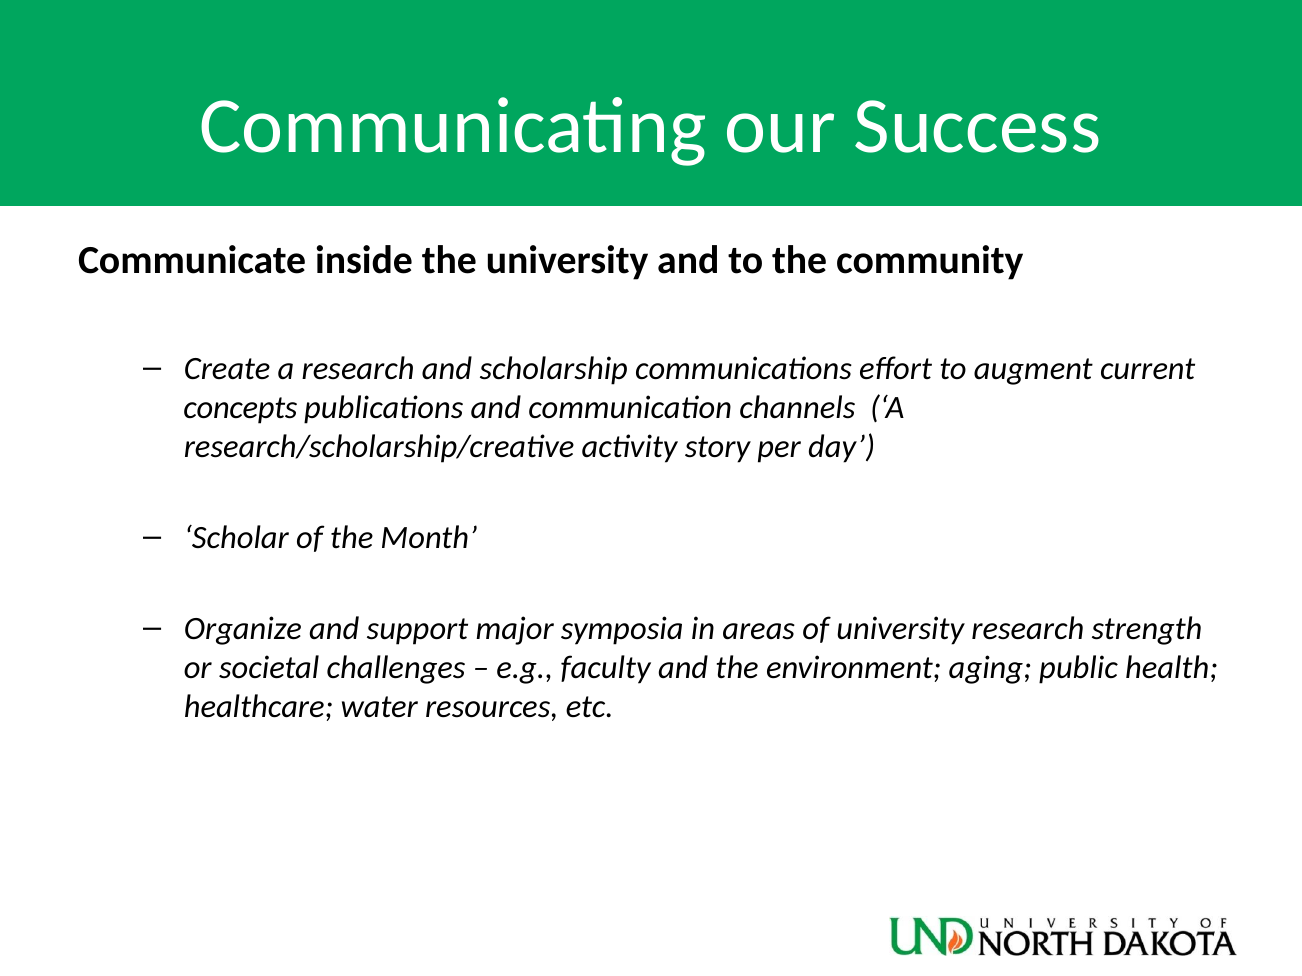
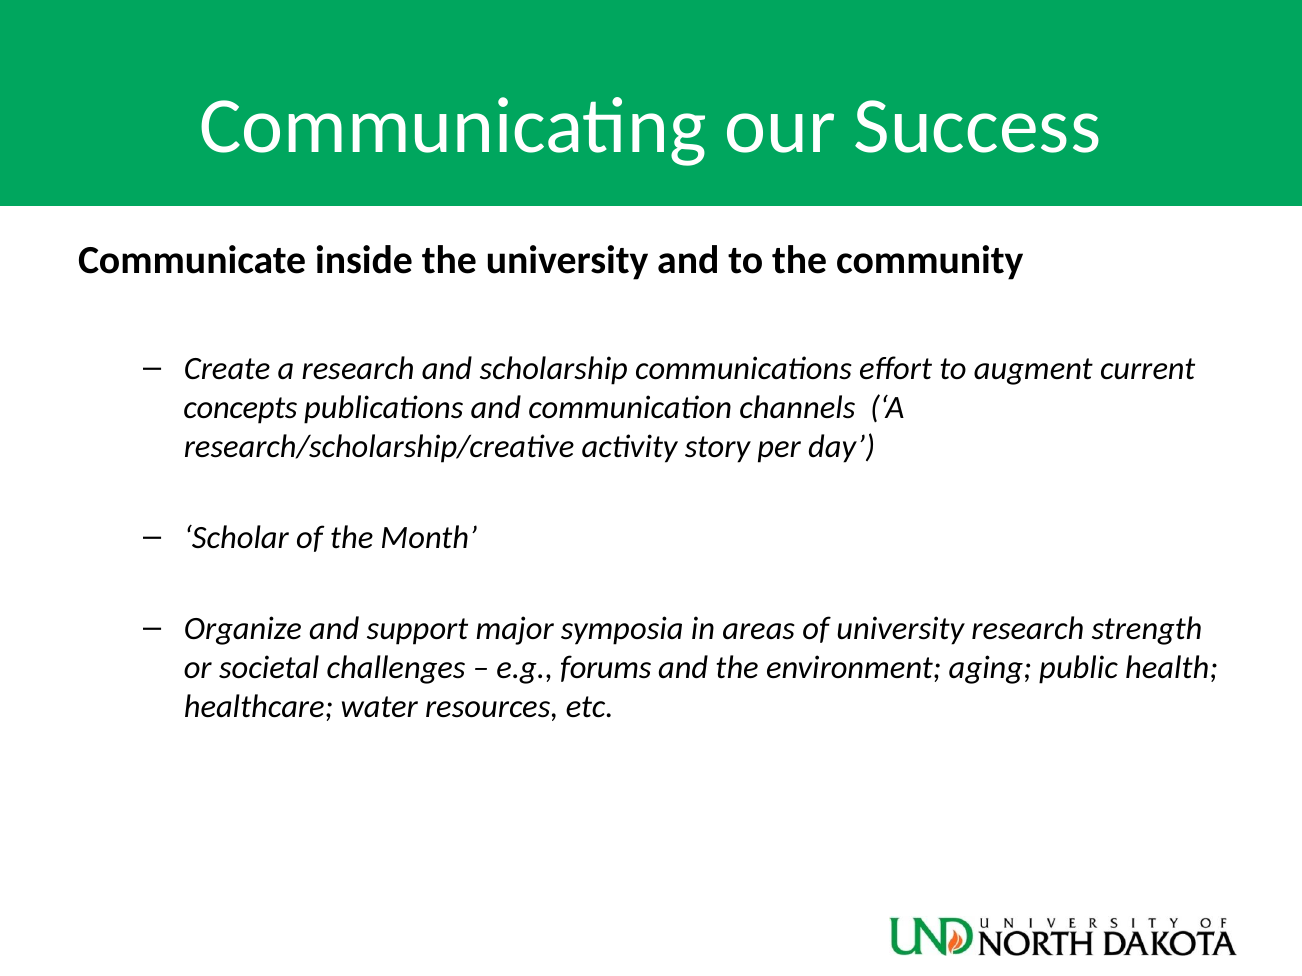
faculty: faculty -> forums
